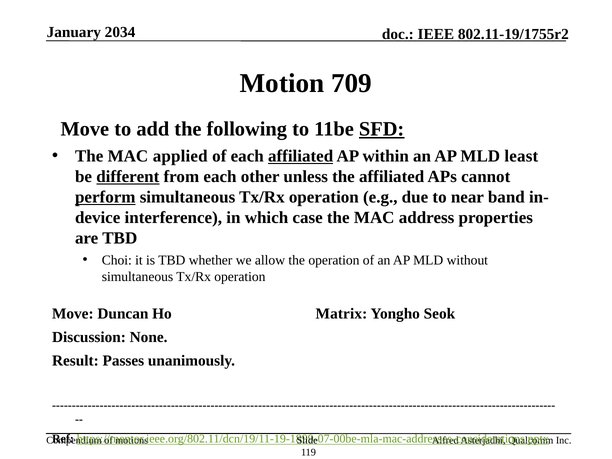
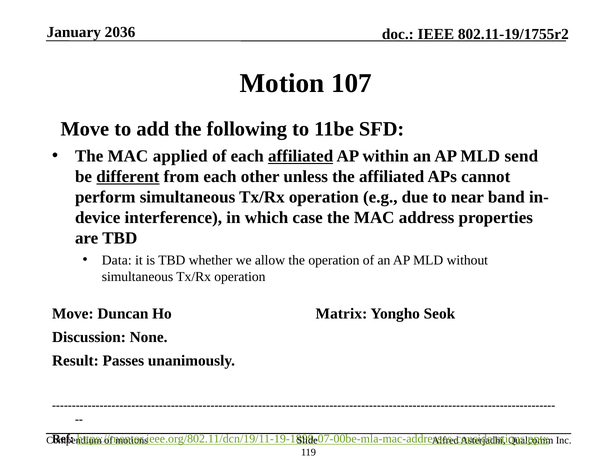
2034: 2034 -> 2036
709: 709 -> 107
SFD underline: present -> none
least: least -> send
perform underline: present -> none
Choi: Choi -> Data
